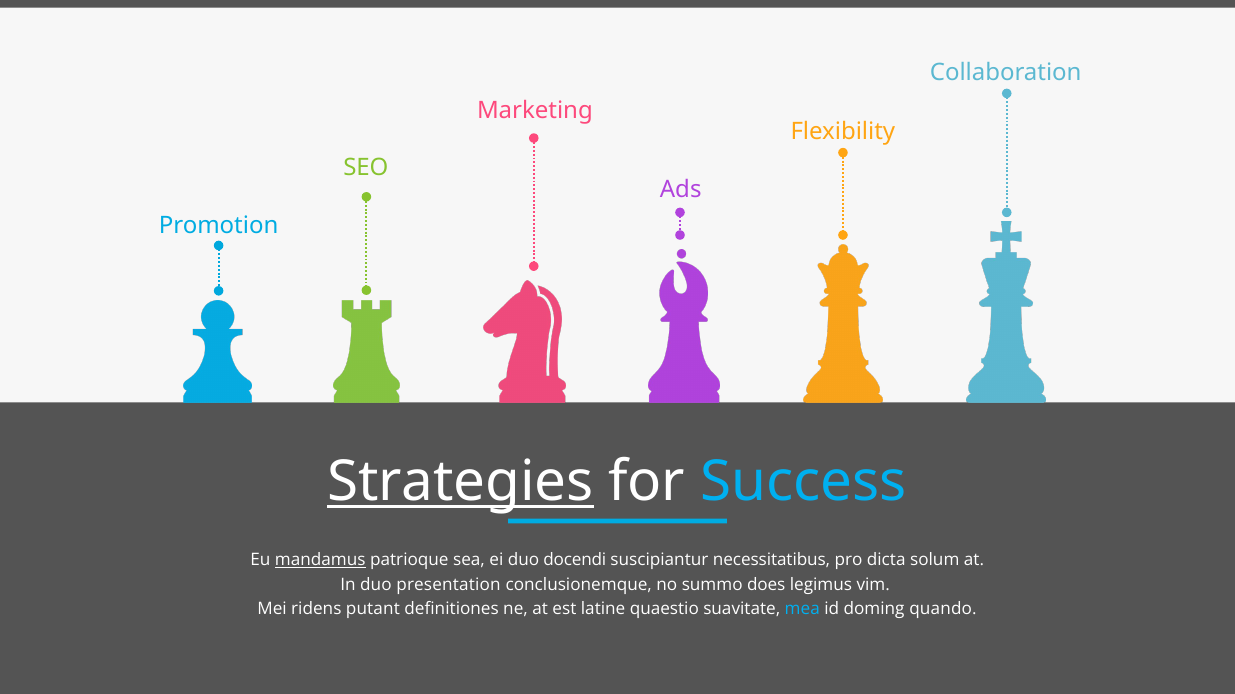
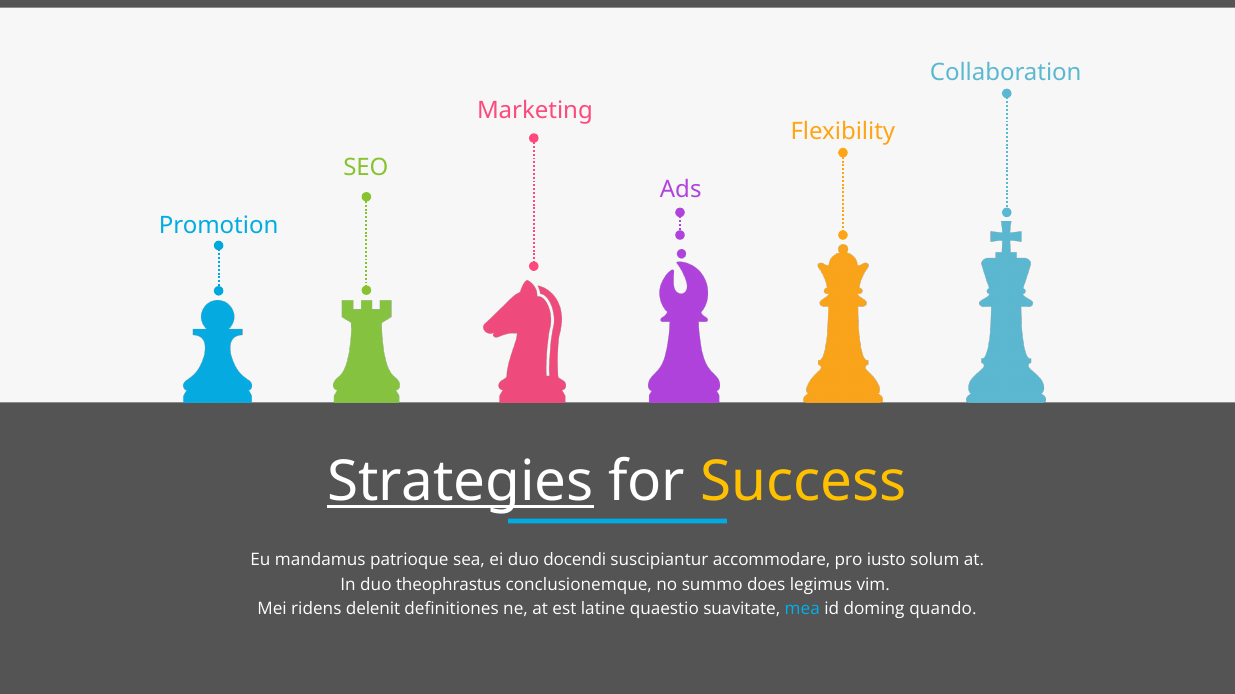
Success colour: light blue -> yellow
mandamus underline: present -> none
necessitatibus: necessitatibus -> accommodare
dicta: dicta -> iusto
presentation: presentation -> theophrastus
putant: putant -> delenit
